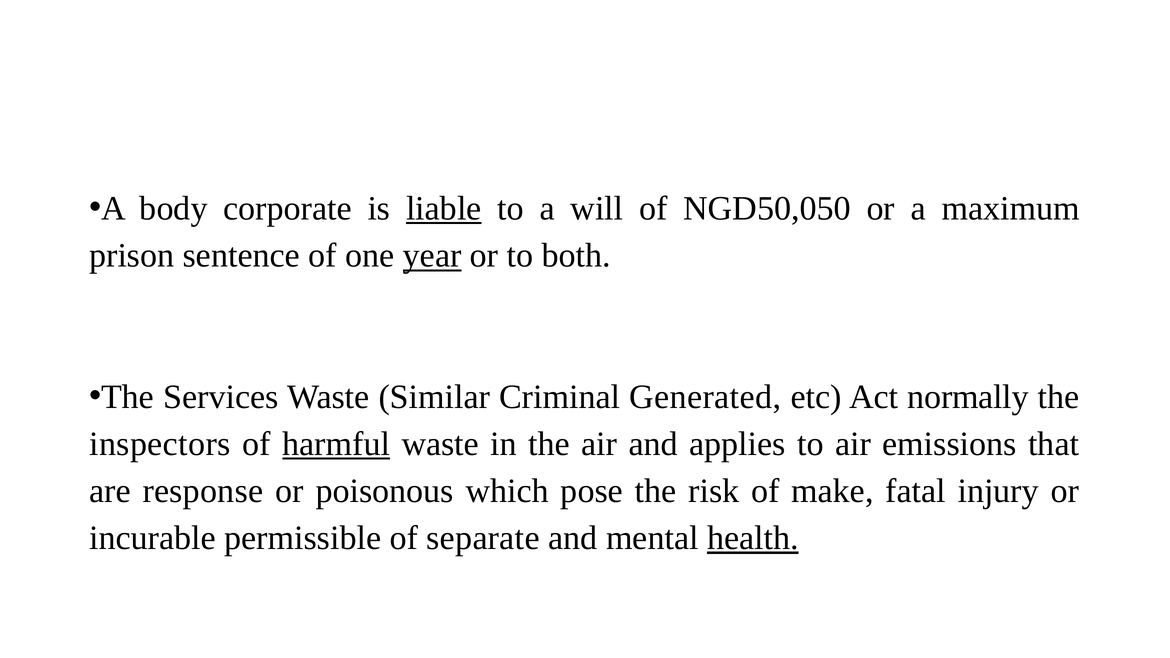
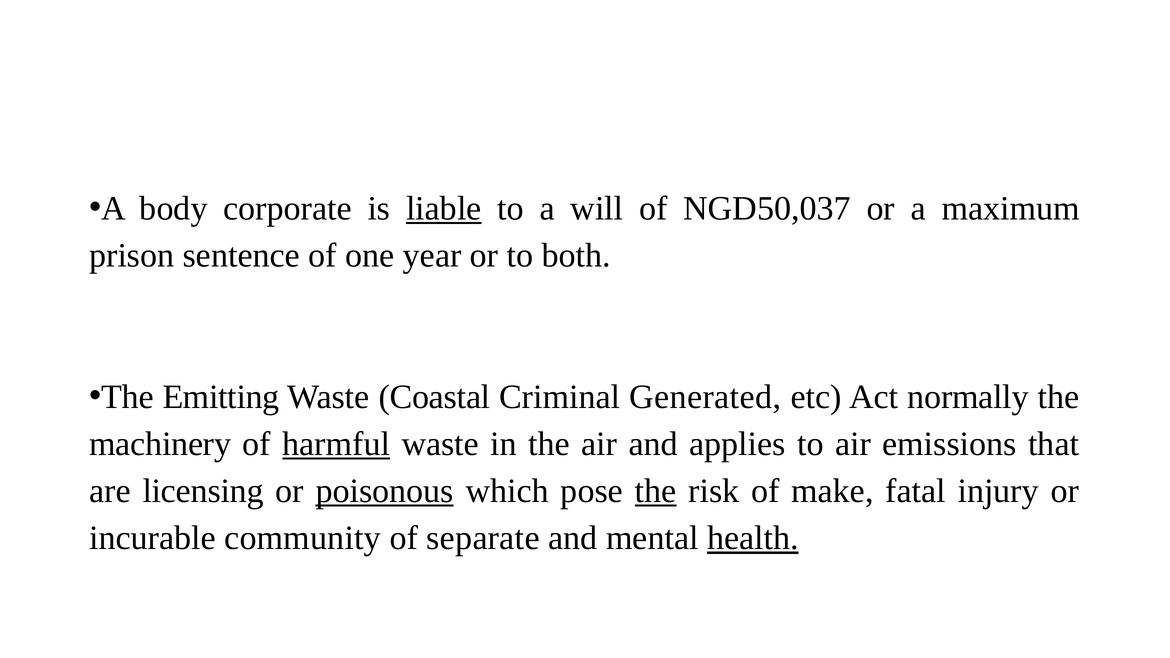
NGD50,050: NGD50,050 -> NGD50,037
year underline: present -> none
Services: Services -> Emitting
Similar: Similar -> Coastal
inspectors: inspectors -> machinery
response: response -> licensing
poisonous underline: none -> present
the at (656, 491) underline: none -> present
permissible: permissible -> community
